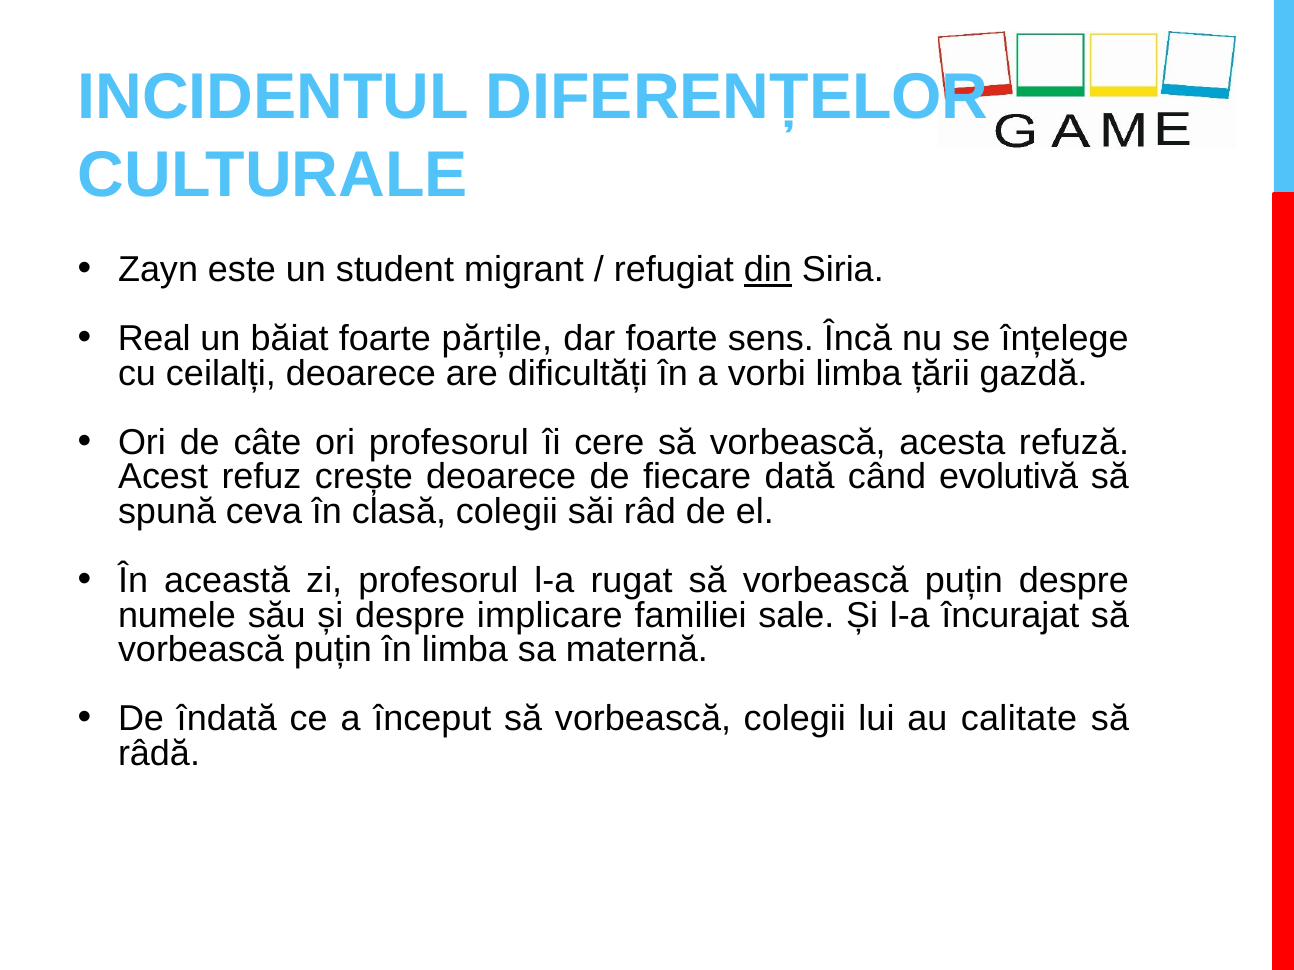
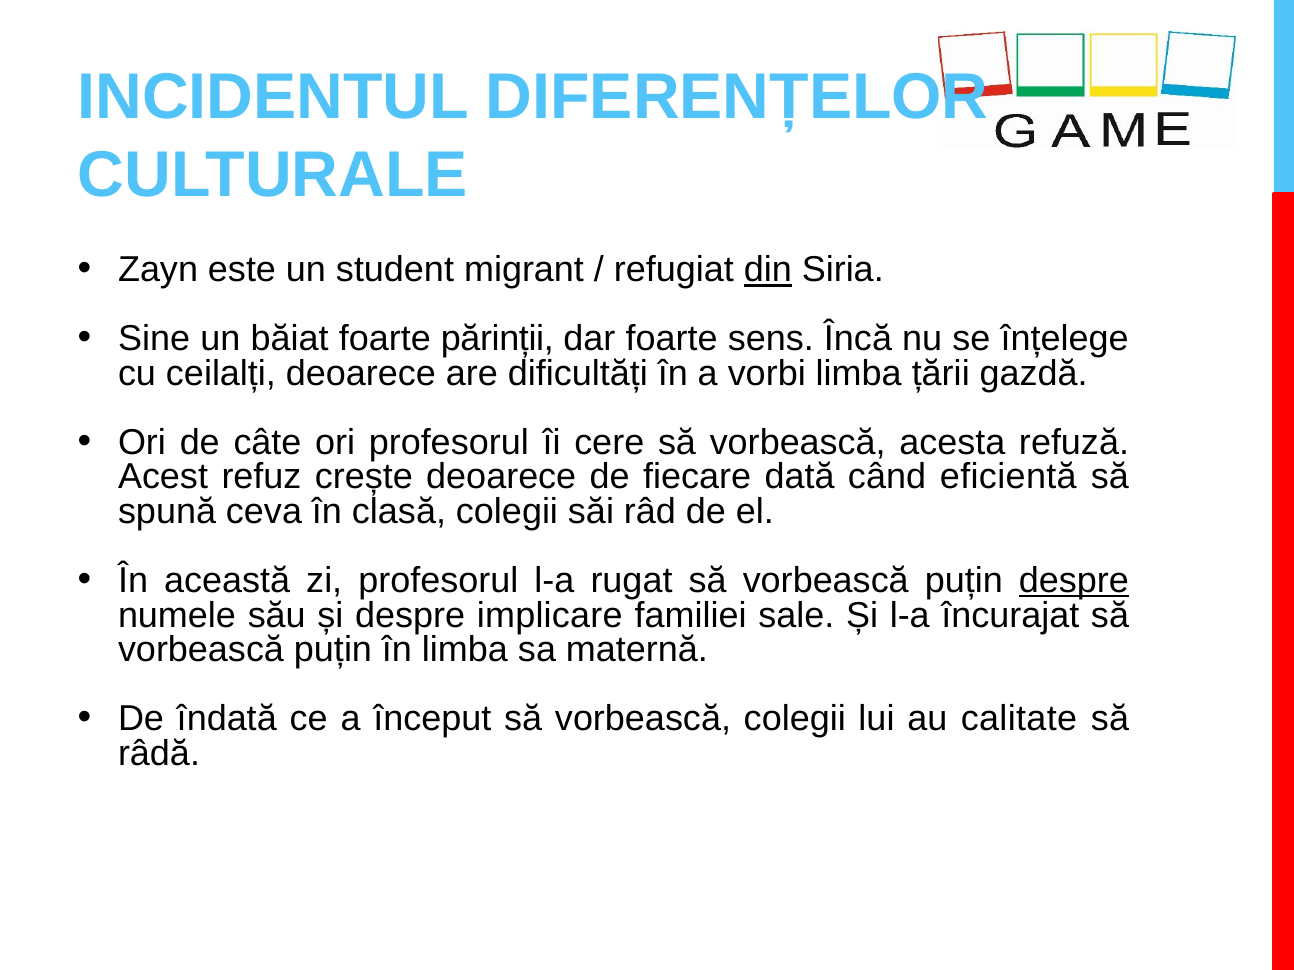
Real: Real -> Sine
părțile: părțile -> părinții
evolutivă: evolutivă -> eficientă
despre at (1074, 581) underline: none -> present
